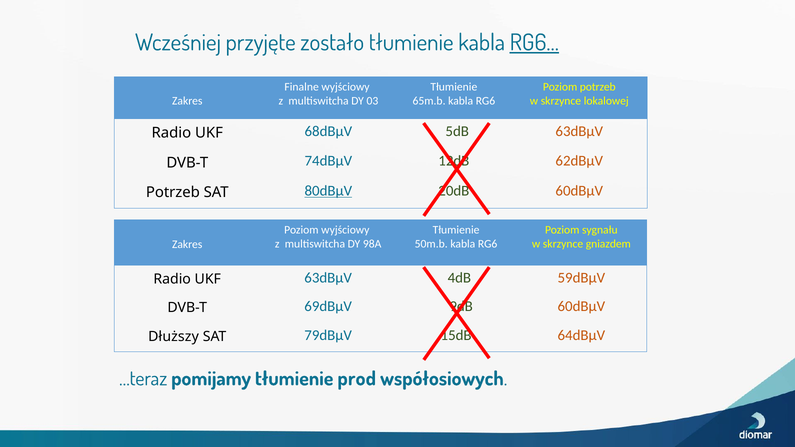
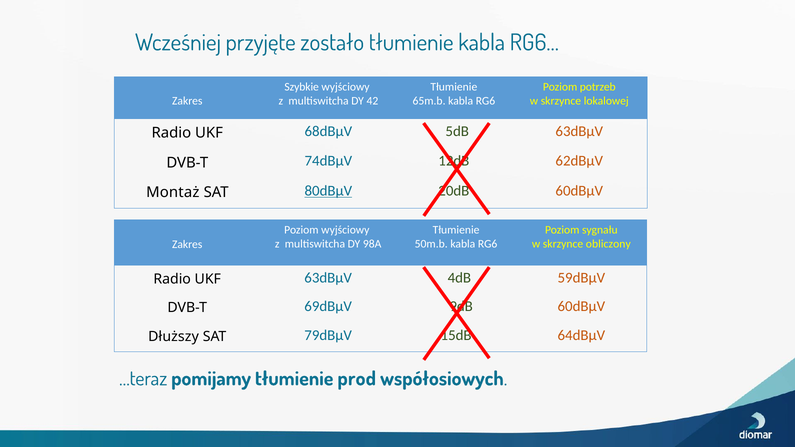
RG6… underline: present -> none
Finalne: Finalne -> Szybkie
03: 03 -> 42
Potrzeb at (173, 193): Potrzeb -> Montaż
gniazdem: gniazdem -> obliczony
